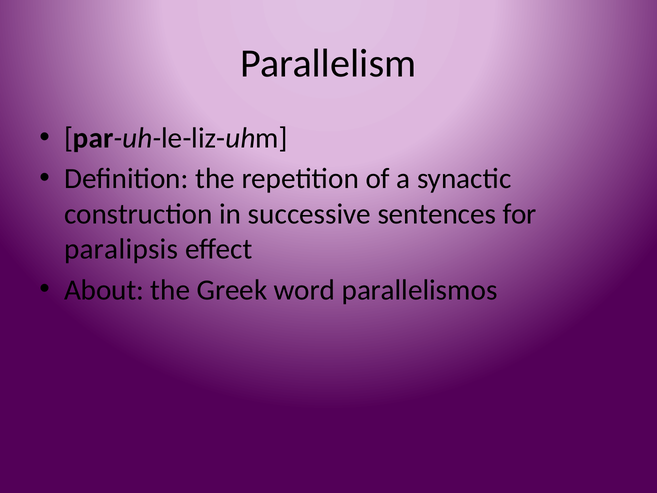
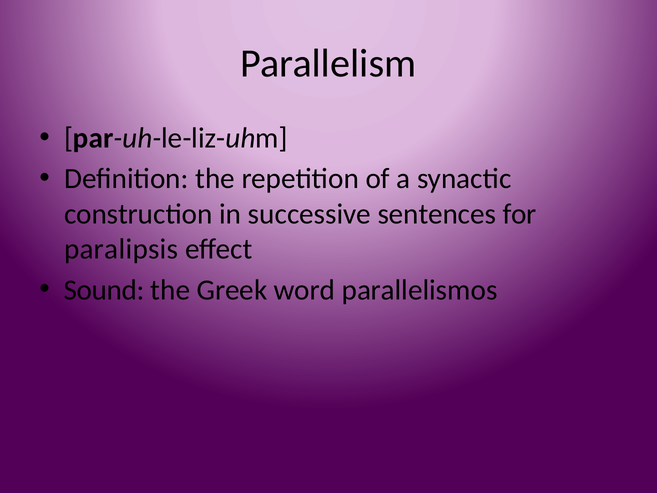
About: About -> Sound
